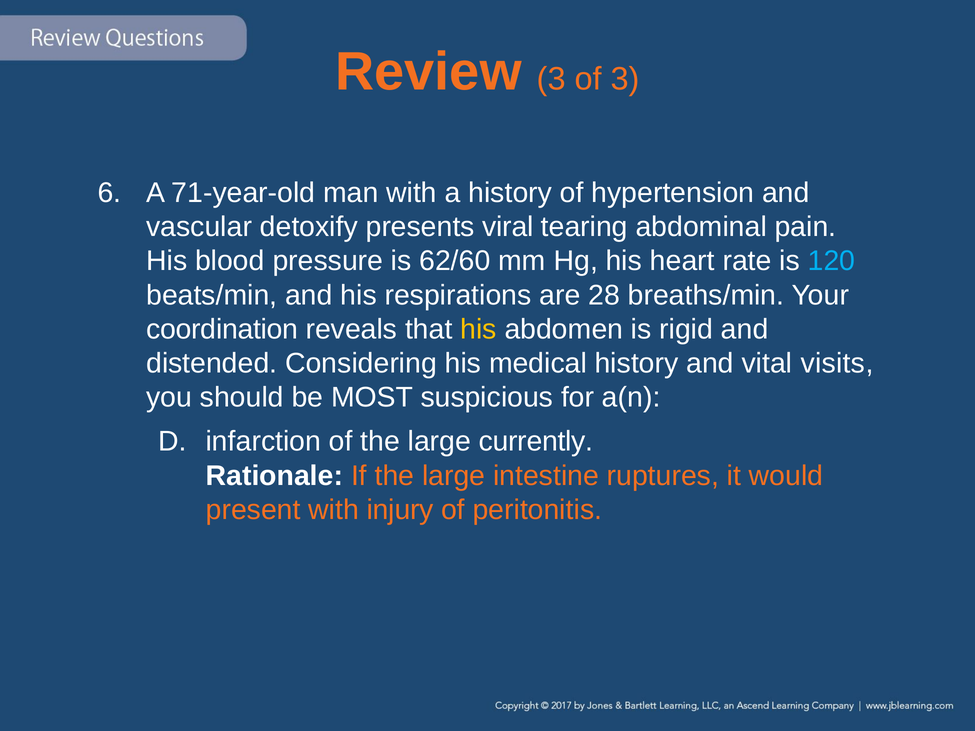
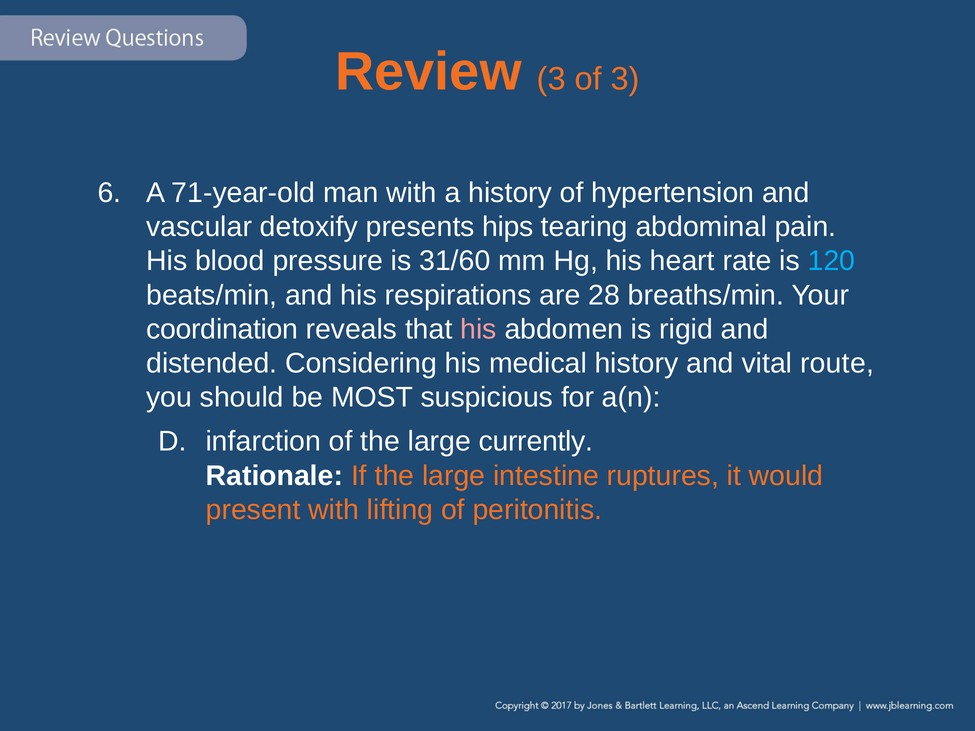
viral: viral -> hips
62/60: 62/60 -> 31/60
his at (479, 329) colour: yellow -> pink
visits: visits -> route
injury: injury -> lifting
